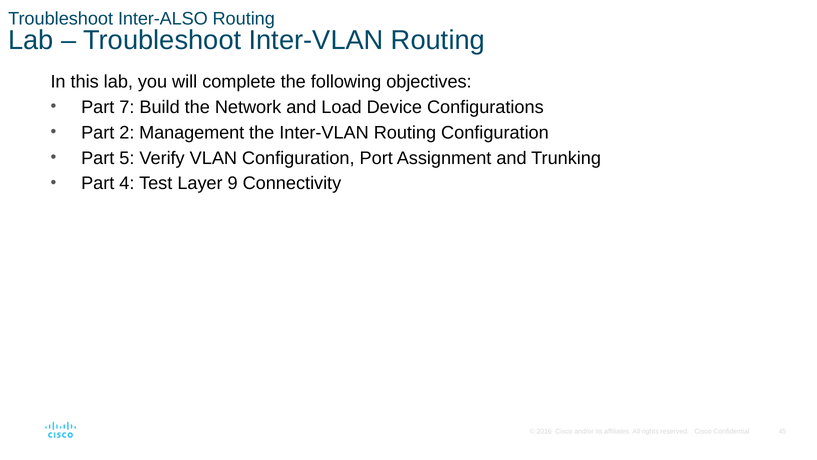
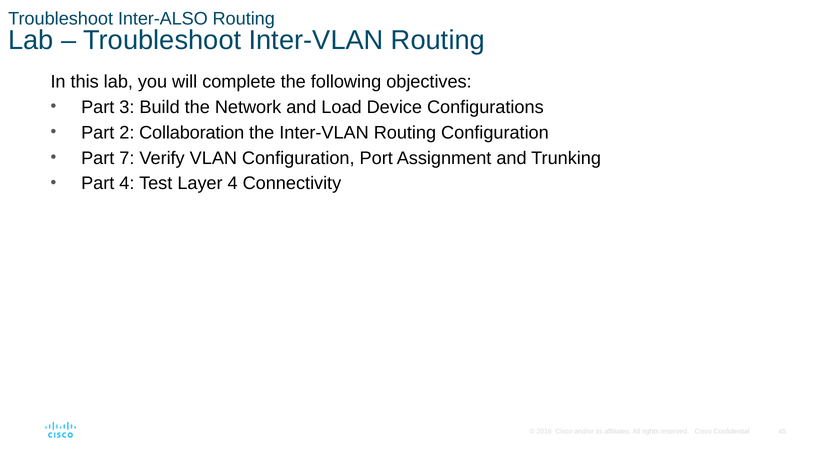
7: 7 -> 3
Management: Management -> Collaboration
5: 5 -> 7
Layer 9: 9 -> 4
